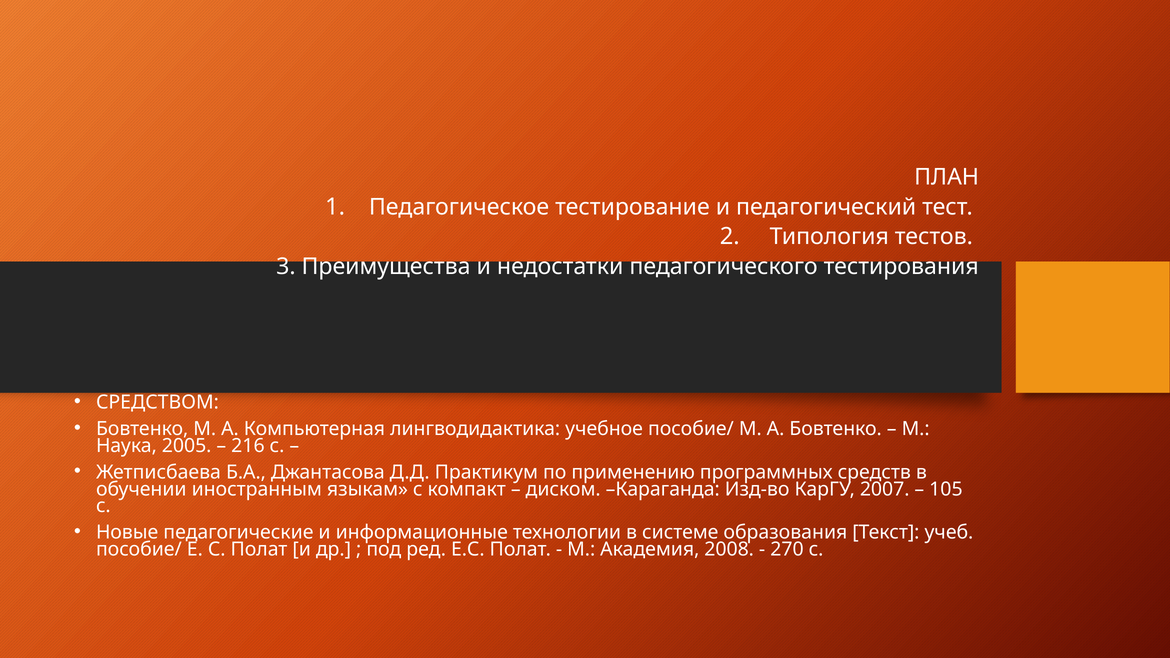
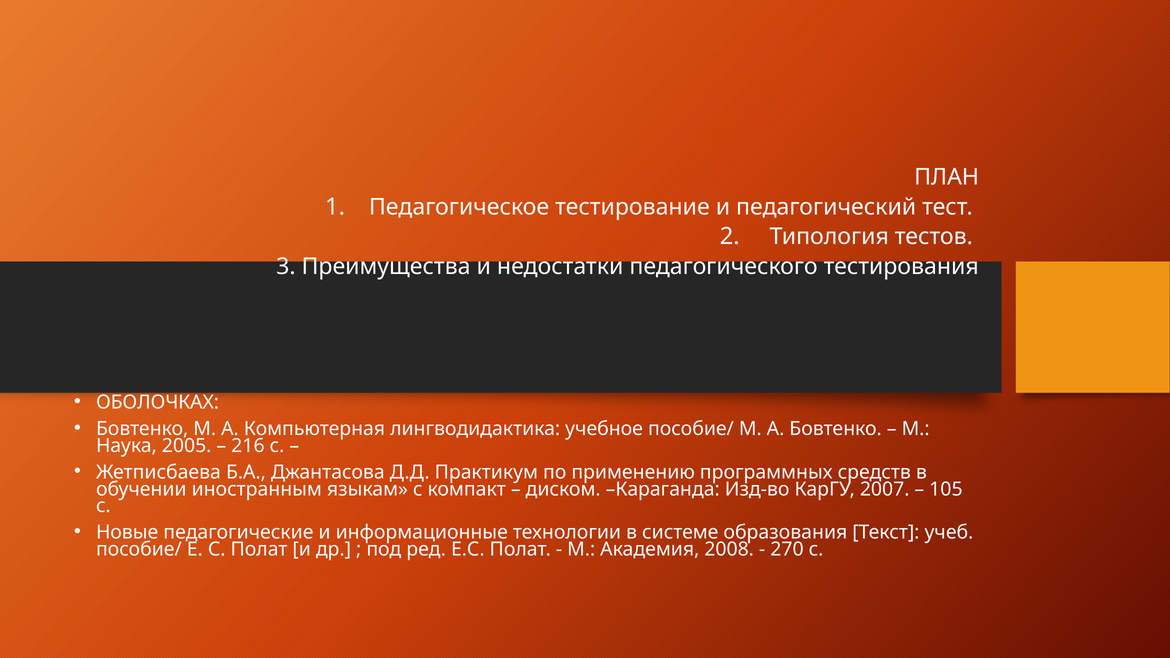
СРЕДСТВОМ: СРЕДСТВОМ -> ОБОЛОЧКАХ
